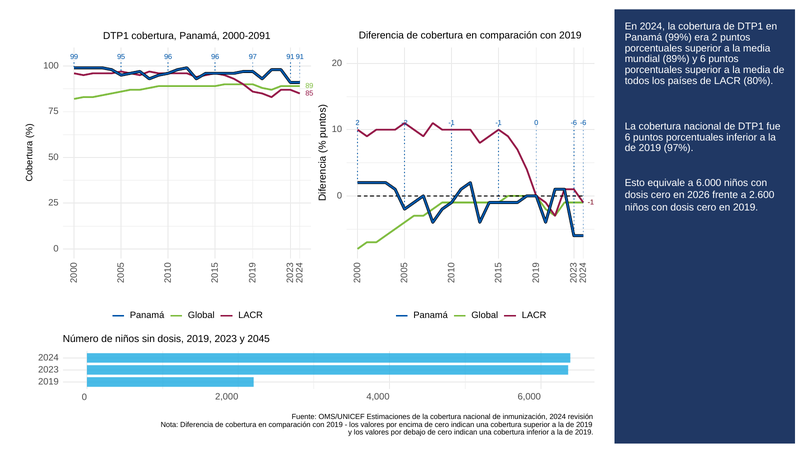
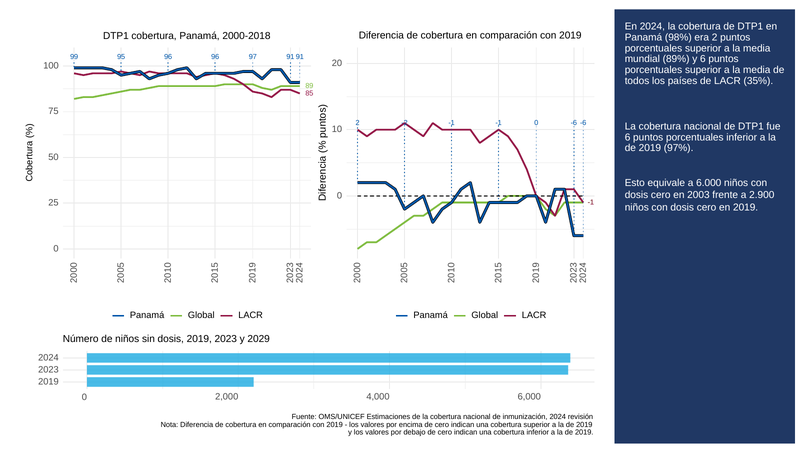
2000-2091: 2000-2091 -> 2000-2018
99%: 99% -> 98%
80%: 80% -> 35%
2026: 2026 -> 2003
2.600: 2.600 -> 2.900
2045: 2045 -> 2029
